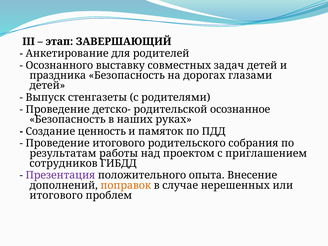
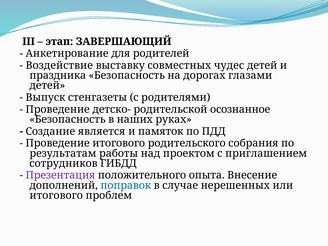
Осознанного: Осознанного -> Воздействие
задач: задач -> чудес
ценность: ценность -> является
поправок colour: orange -> blue
